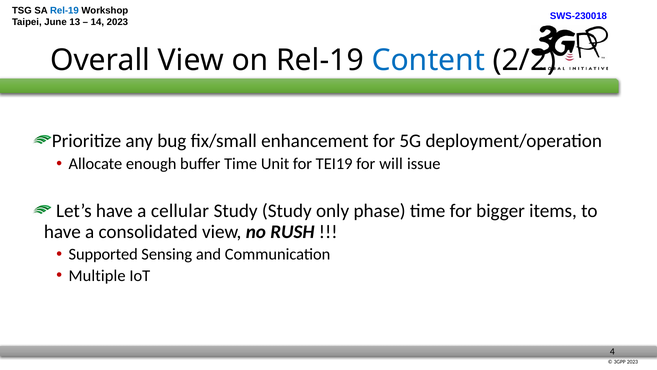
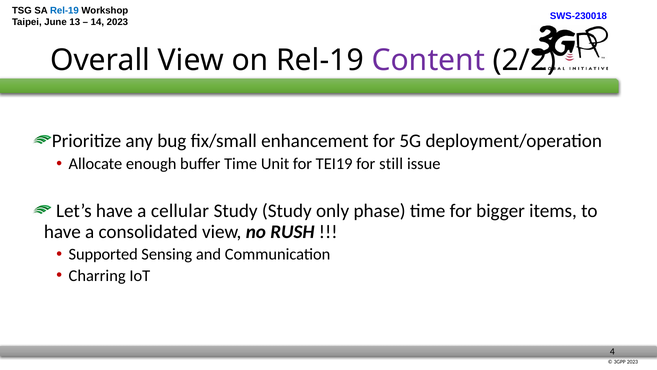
Content colour: blue -> purple
will: will -> still
Multiple: Multiple -> Charring
